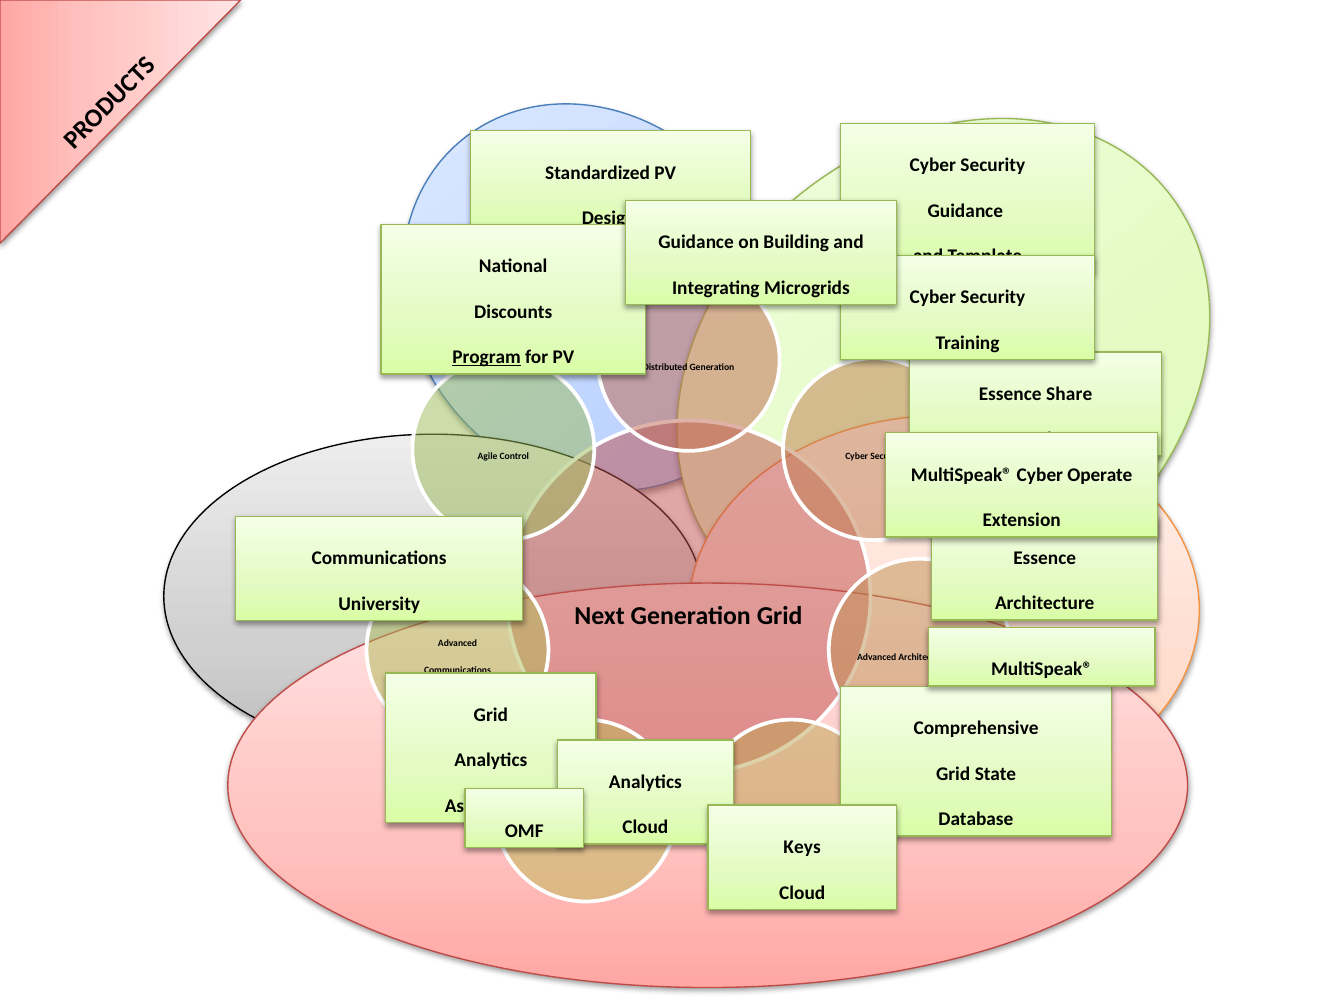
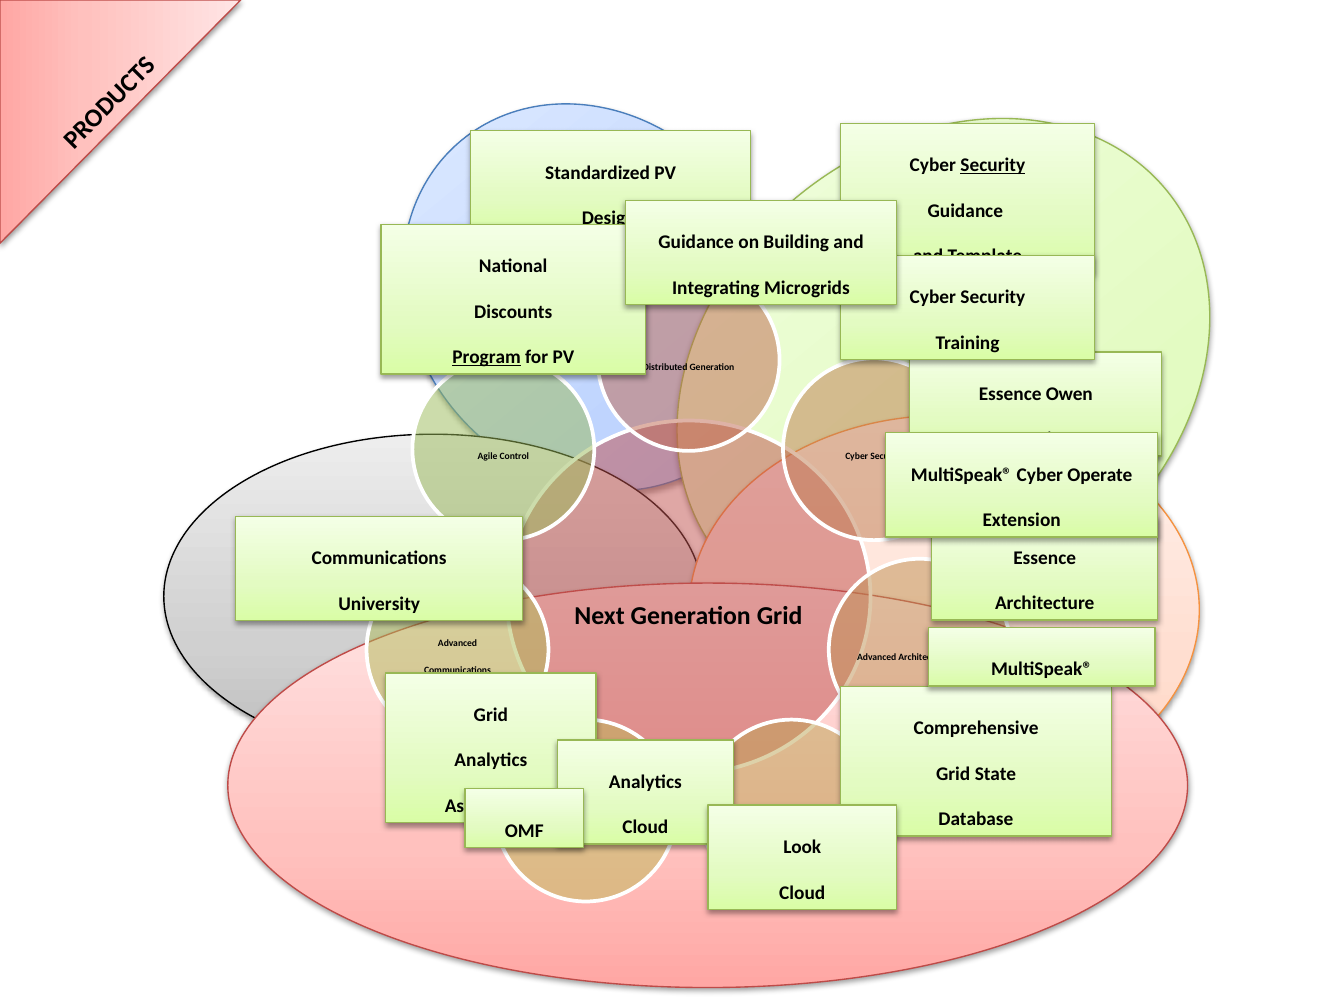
Security at (993, 165) underline: none -> present
Share: Share -> Owen
Keys: Keys -> Look
